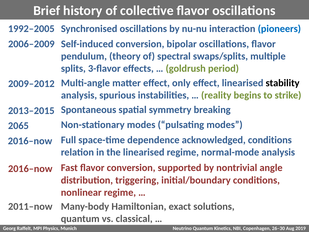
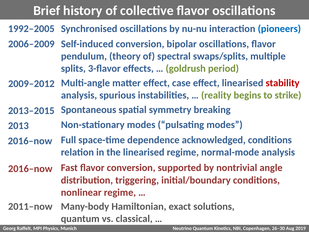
only: only -> case
stability colour: black -> red
2065: 2065 -> 2013
